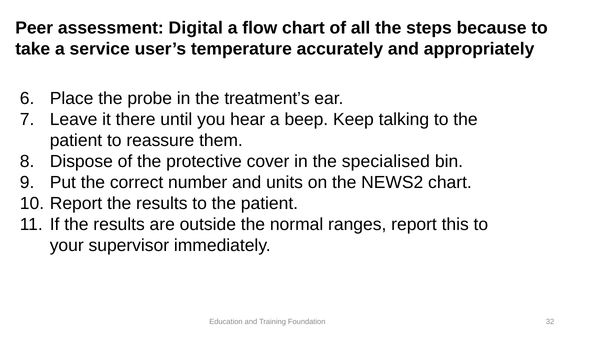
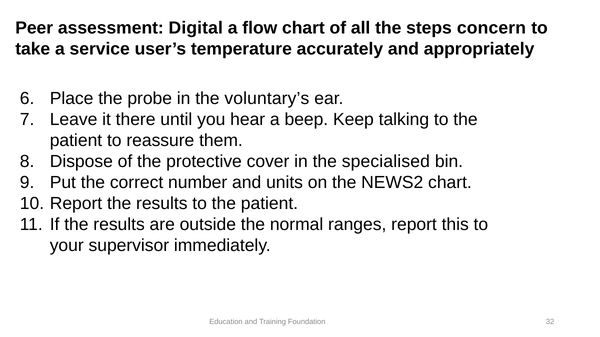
because: because -> concern
treatment’s: treatment’s -> voluntary’s
